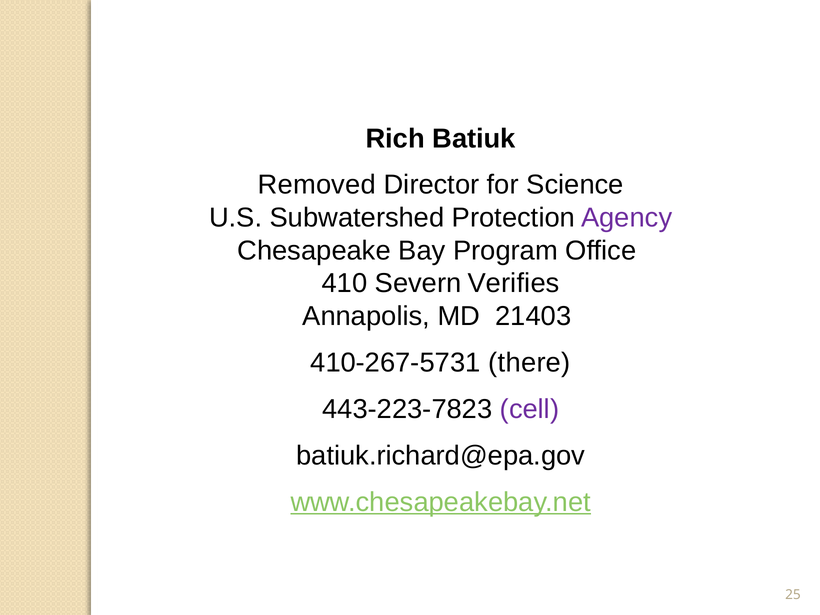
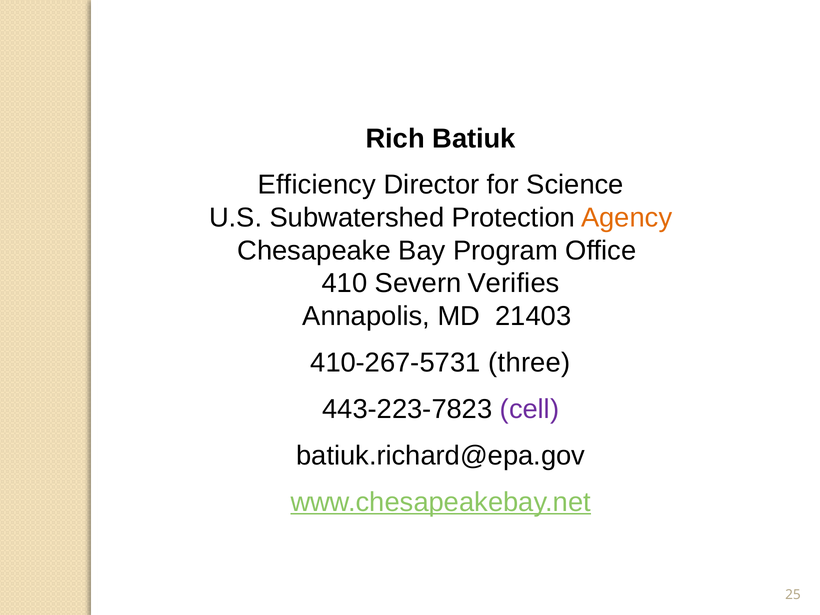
Removed: Removed -> Efficiency
Agency colour: purple -> orange
there: there -> three
